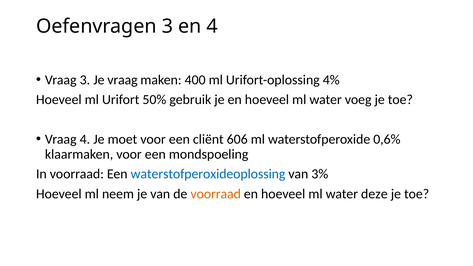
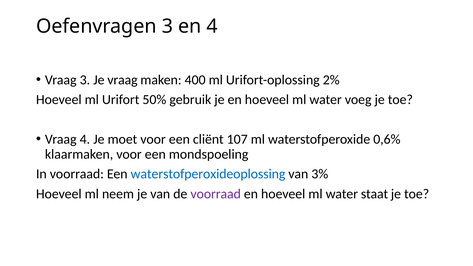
4%: 4% -> 2%
606: 606 -> 107
voorraad at (216, 194) colour: orange -> purple
deze: deze -> staat
